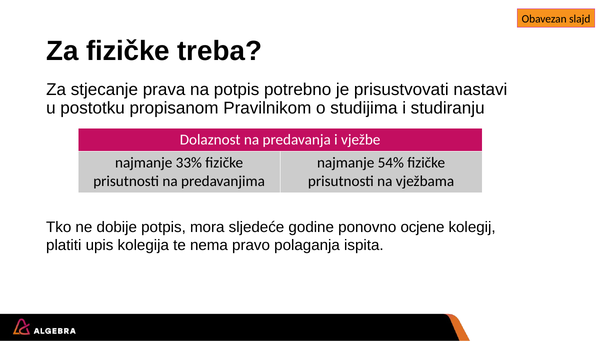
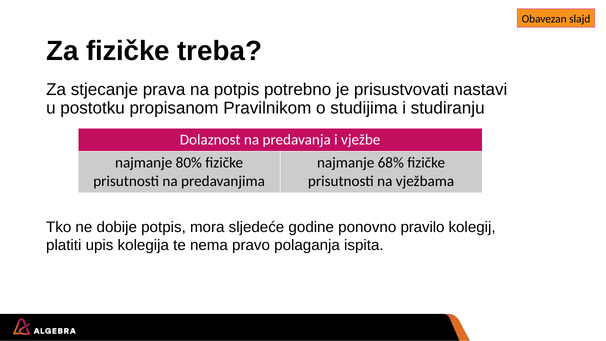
33%: 33% -> 80%
54%: 54% -> 68%
ocjene: ocjene -> pravilo
